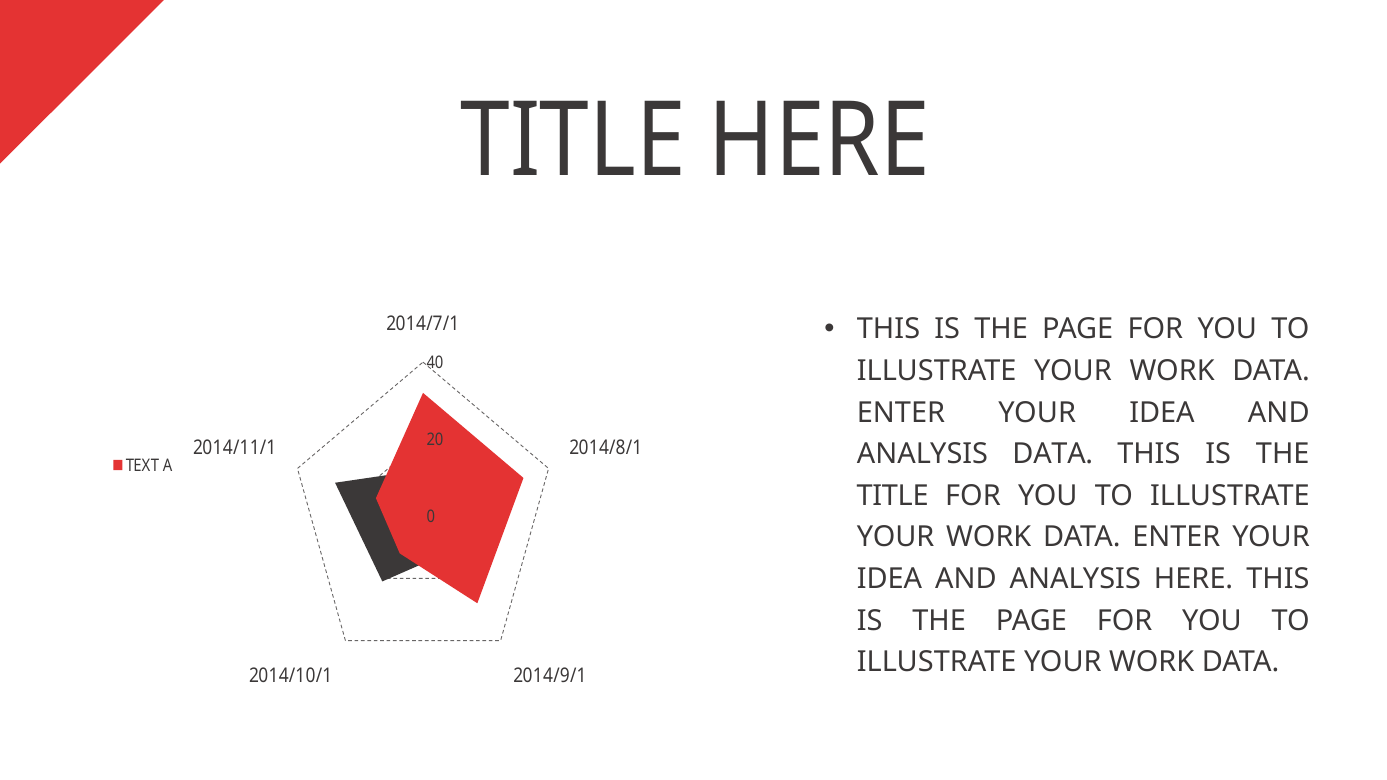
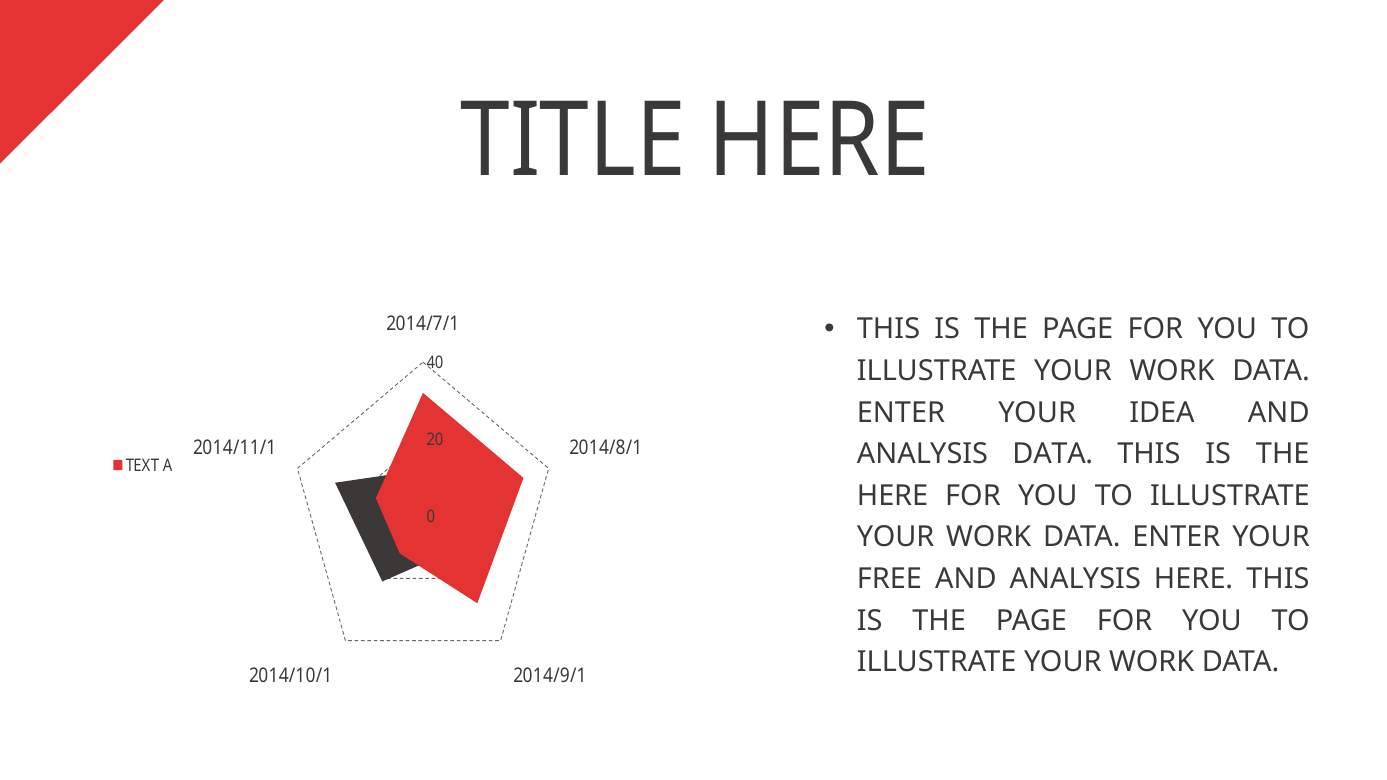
TITLE at (893, 496): TITLE -> HERE
IDEA at (890, 579): IDEA -> FREE
